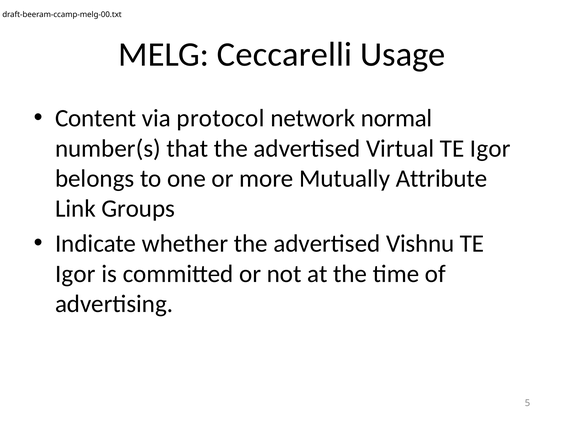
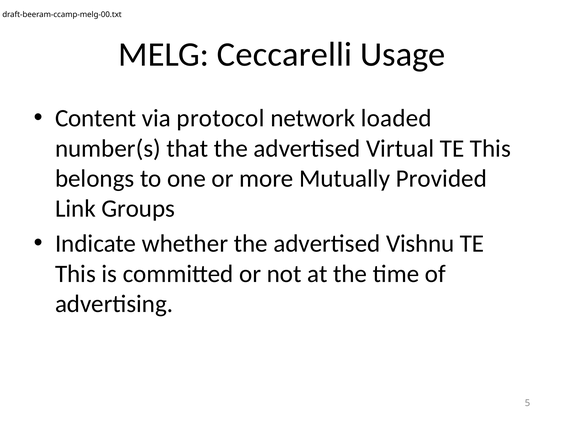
normal: normal -> loaded
Virtual TE Igor: Igor -> This
Attribute: Attribute -> Provided
Igor at (75, 274): Igor -> This
